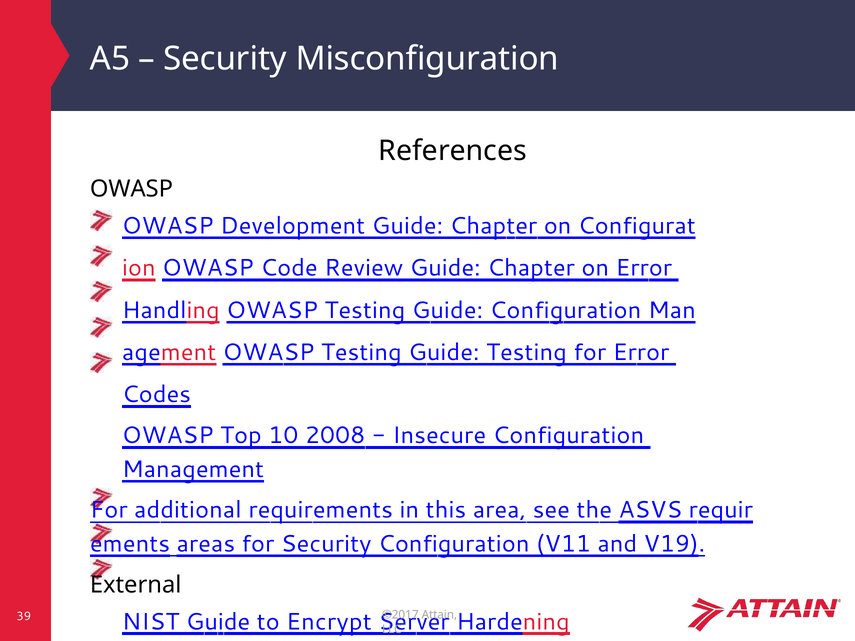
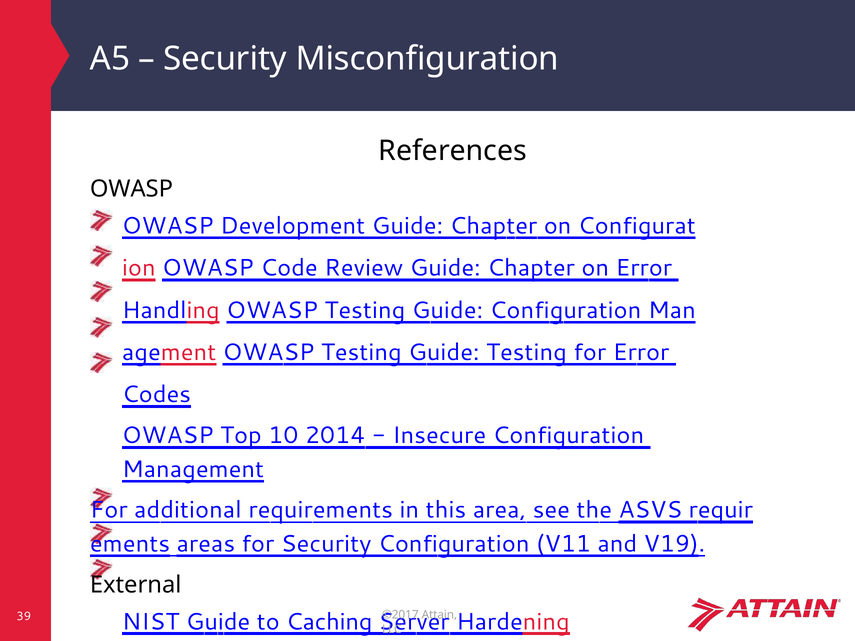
2008: 2008 -> 2014
Encrypt: Encrypt -> Caching
